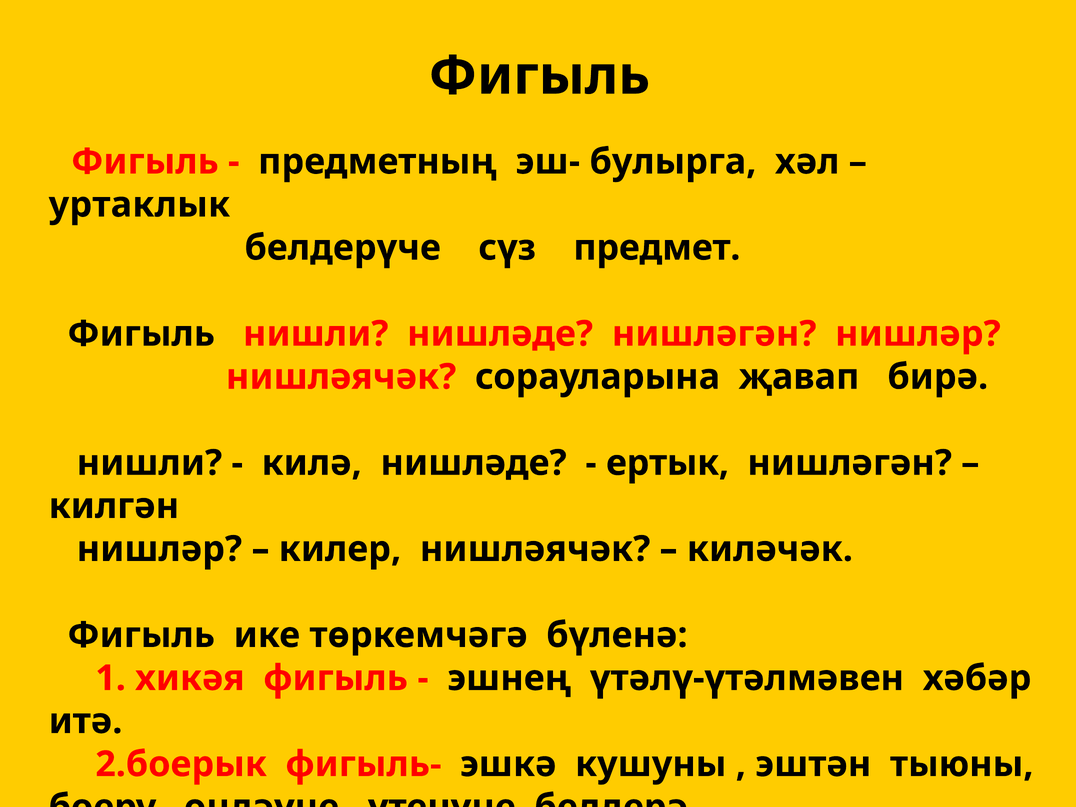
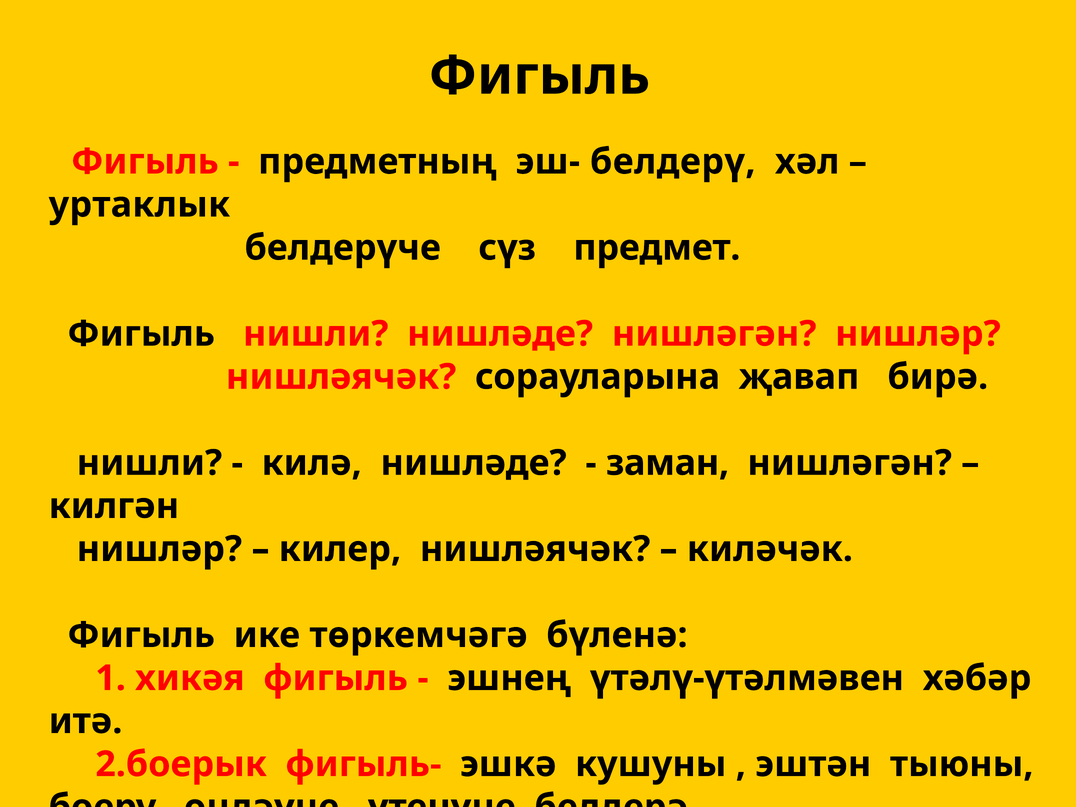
булырга: булырга -> белдерү
ертык: ертык -> заман
